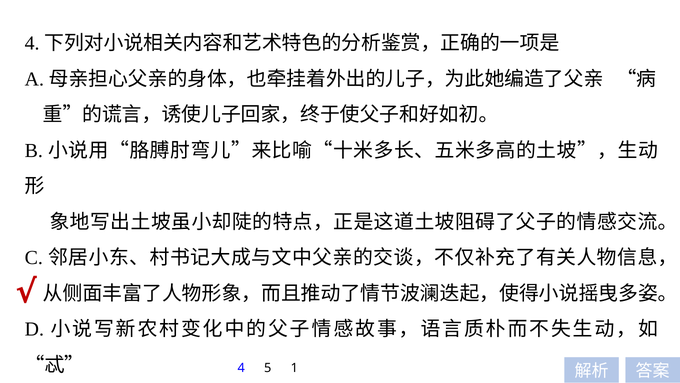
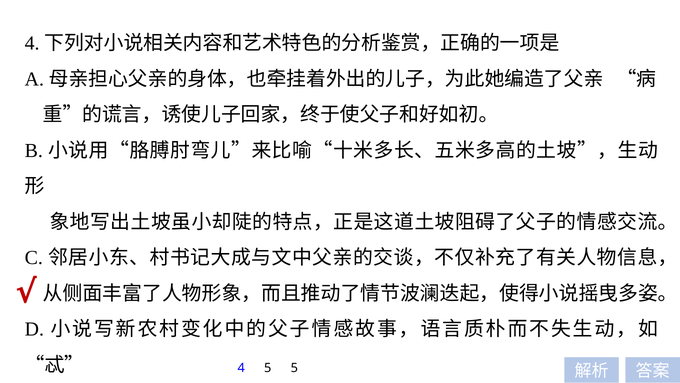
5 1: 1 -> 5
